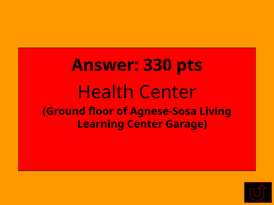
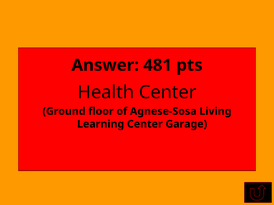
330: 330 -> 481
